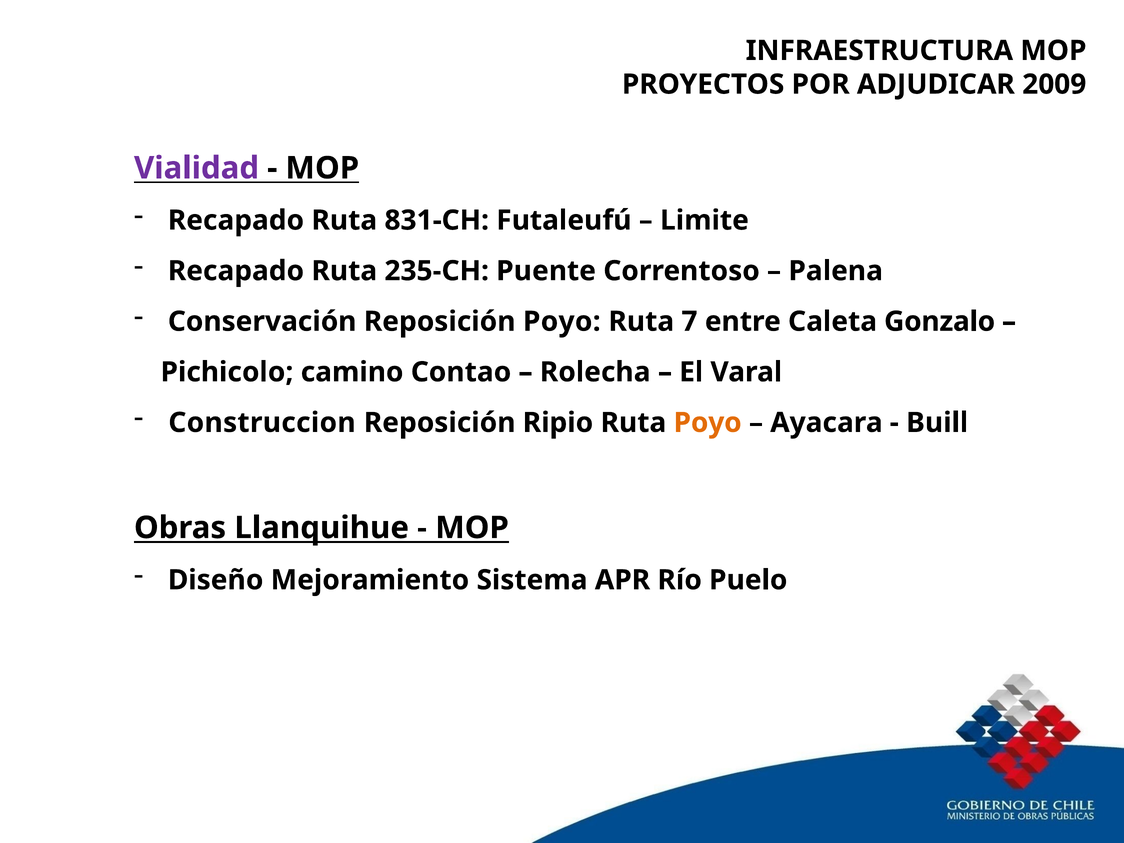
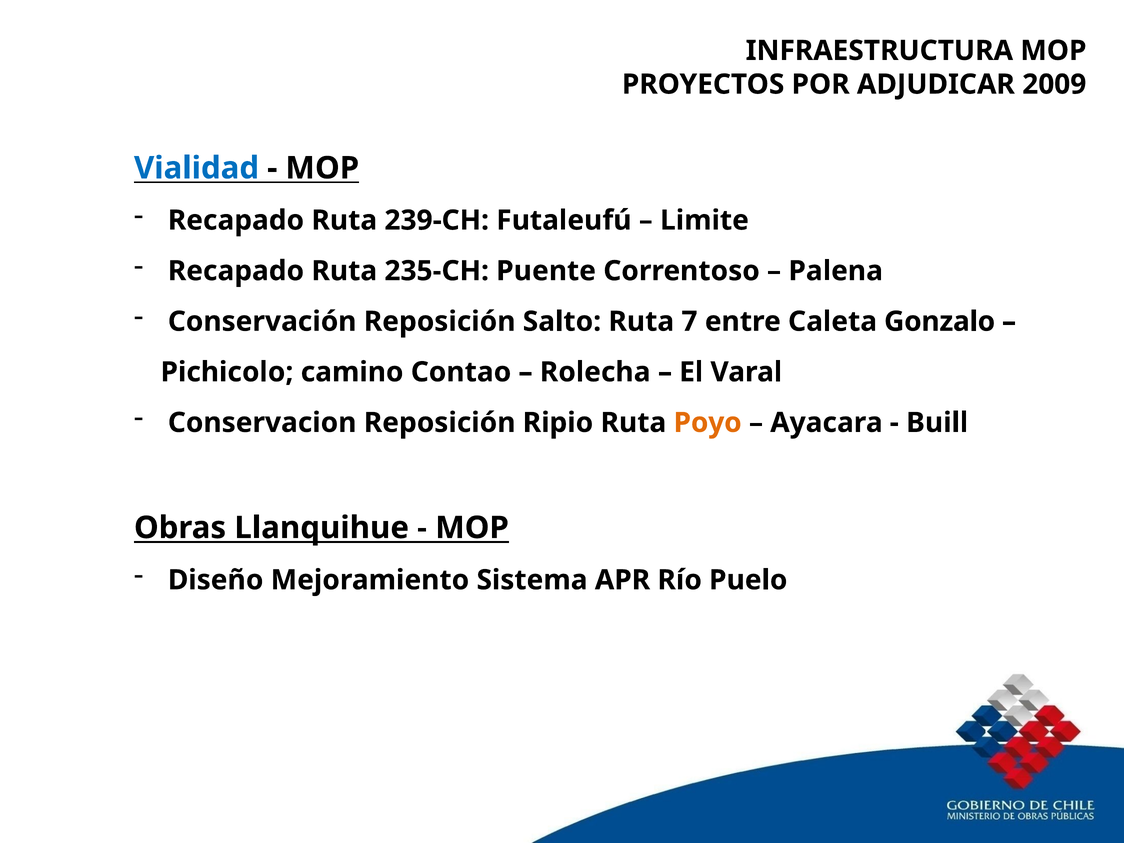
Vialidad colour: purple -> blue
831-CH: 831-CH -> 239-CH
Reposición Poyo: Poyo -> Salto
Construccion: Construccion -> Conservacion
